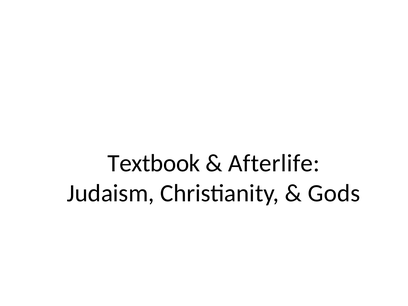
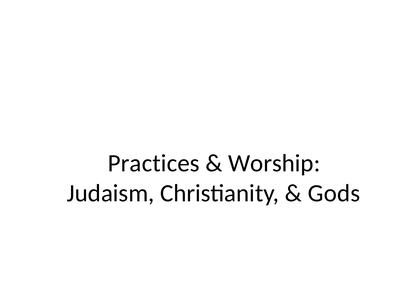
Textbook: Textbook -> Practices
Afterlife: Afterlife -> Worship
